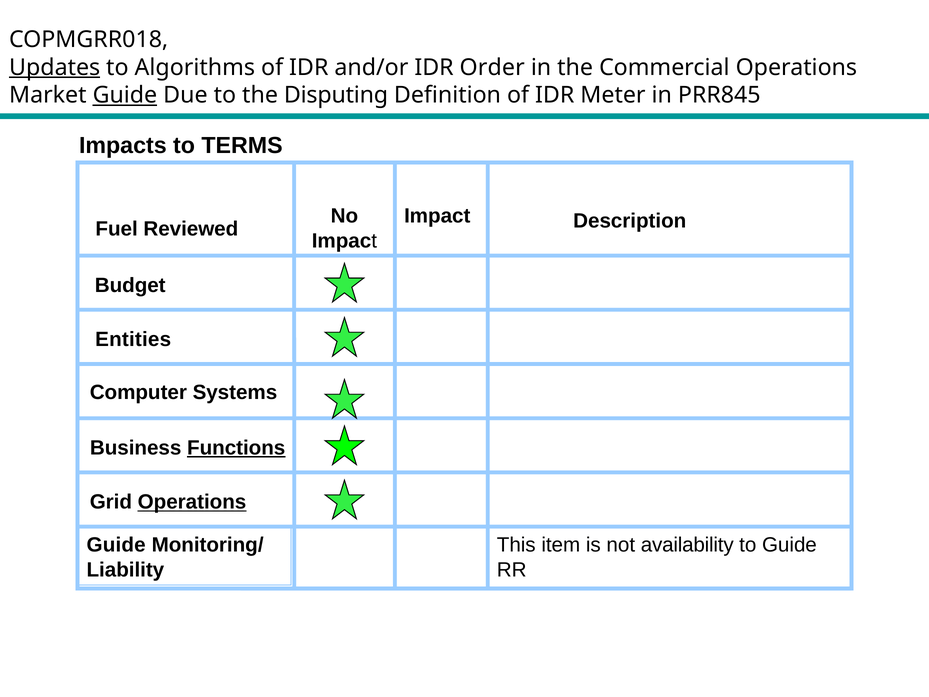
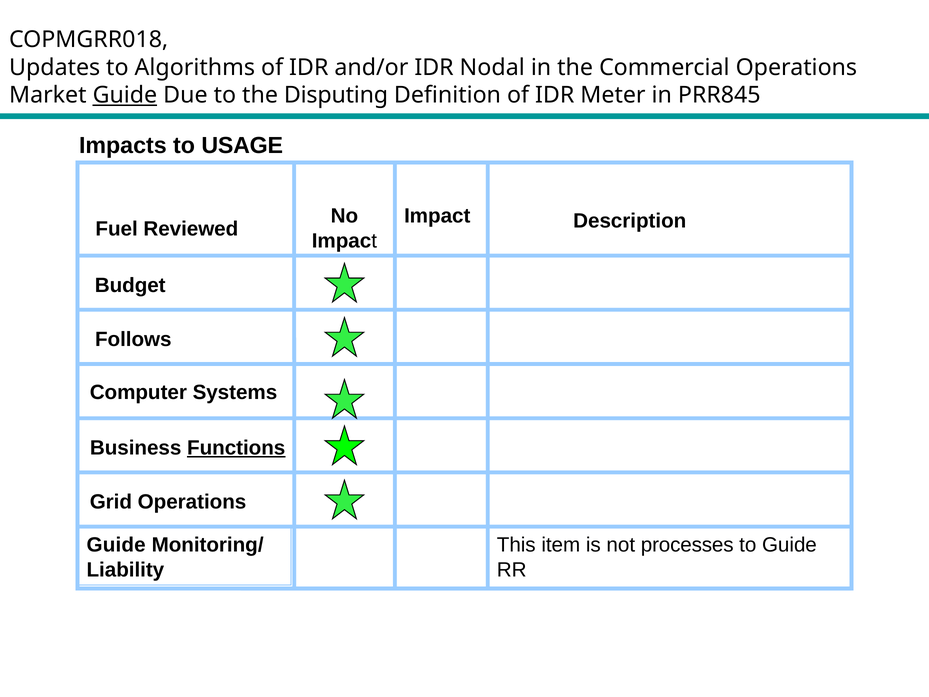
Updates underline: present -> none
Order: Order -> Nodal
TERMS: TERMS -> USAGE
Entities: Entities -> Follows
Operations at (192, 502) underline: present -> none
availability: availability -> processes
